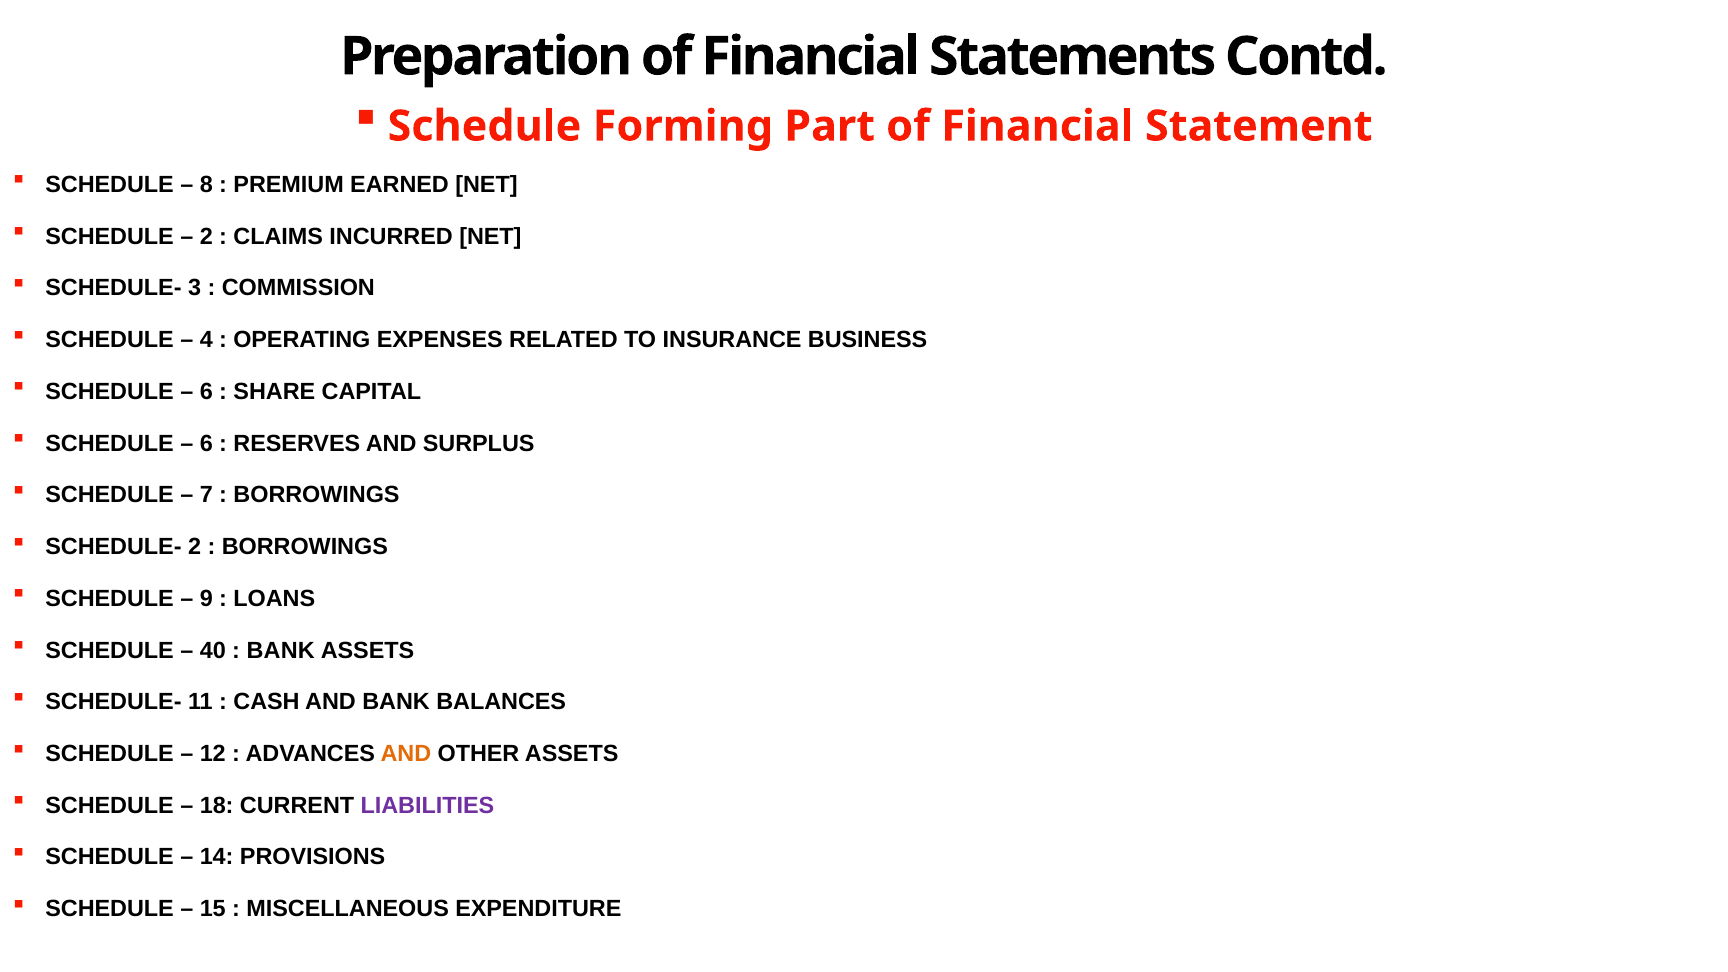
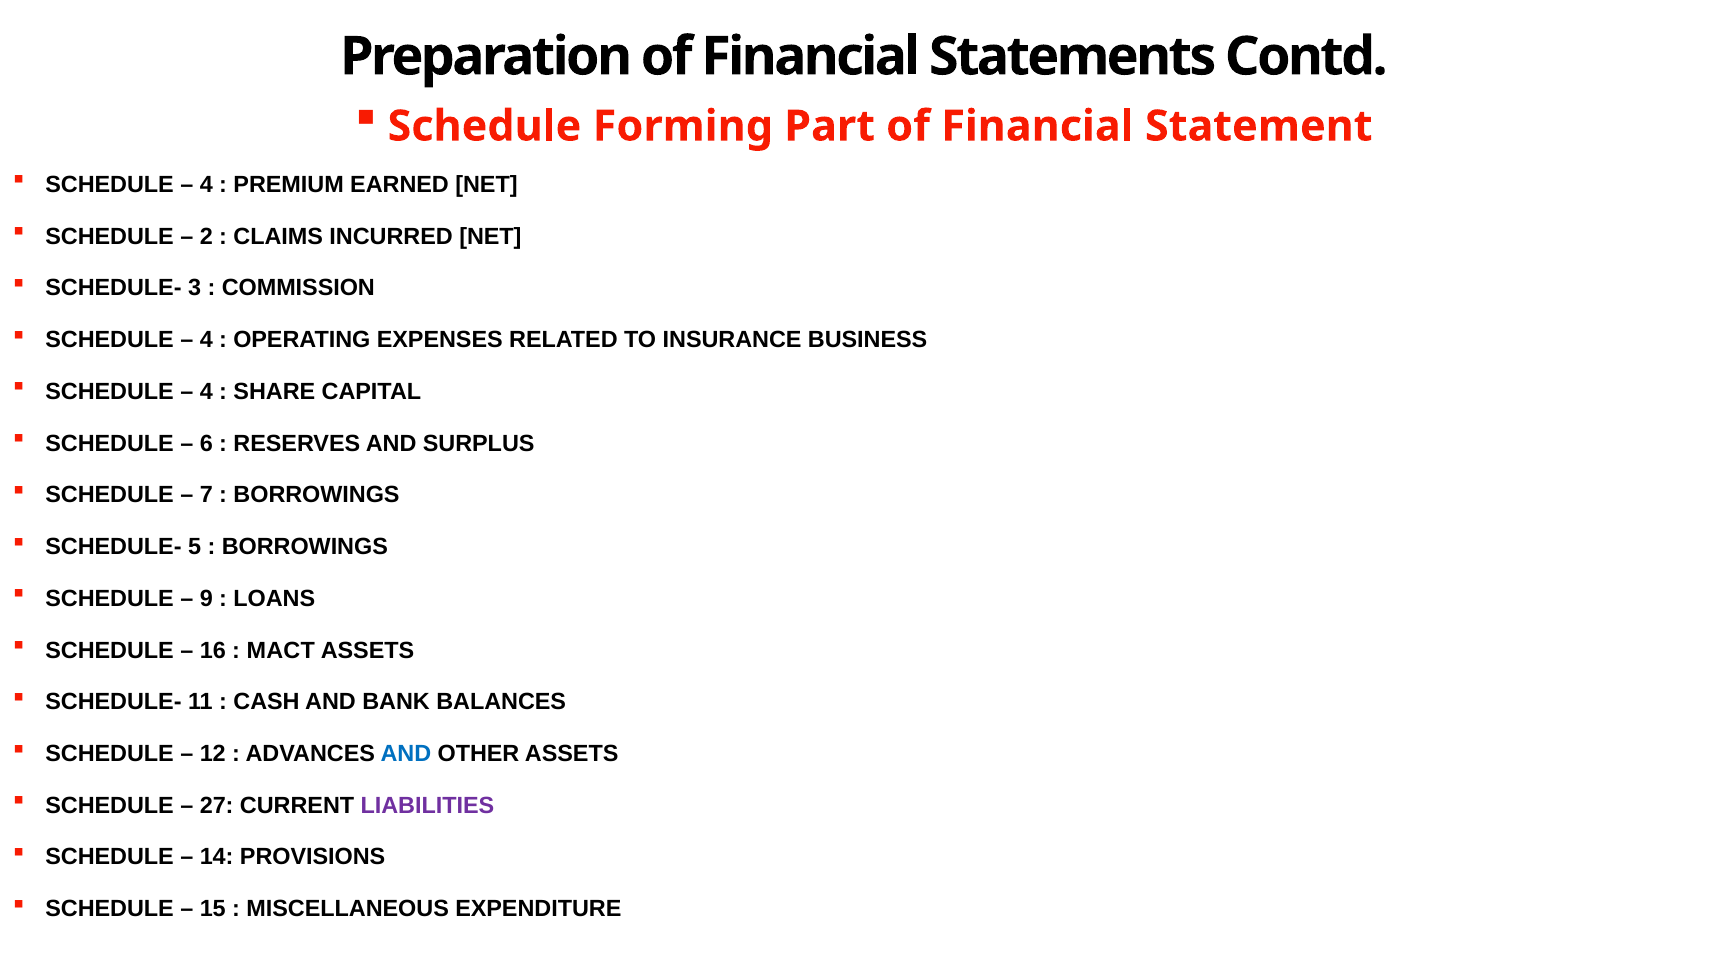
8 at (206, 185): 8 -> 4
6 at (206, 392): 6 -> 4
SCHEDULE- 2: 2 -> 5
40: 40 -> 16
BANK at (281, 650): BANK -> MACT
AND at (406, 754) colour: orange -> blue
18: 18 -> 27
